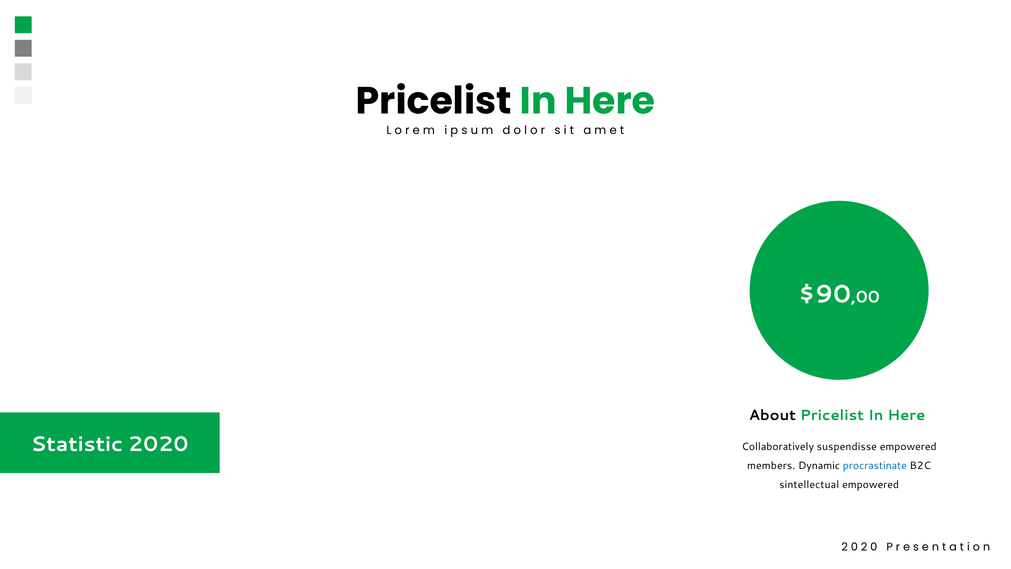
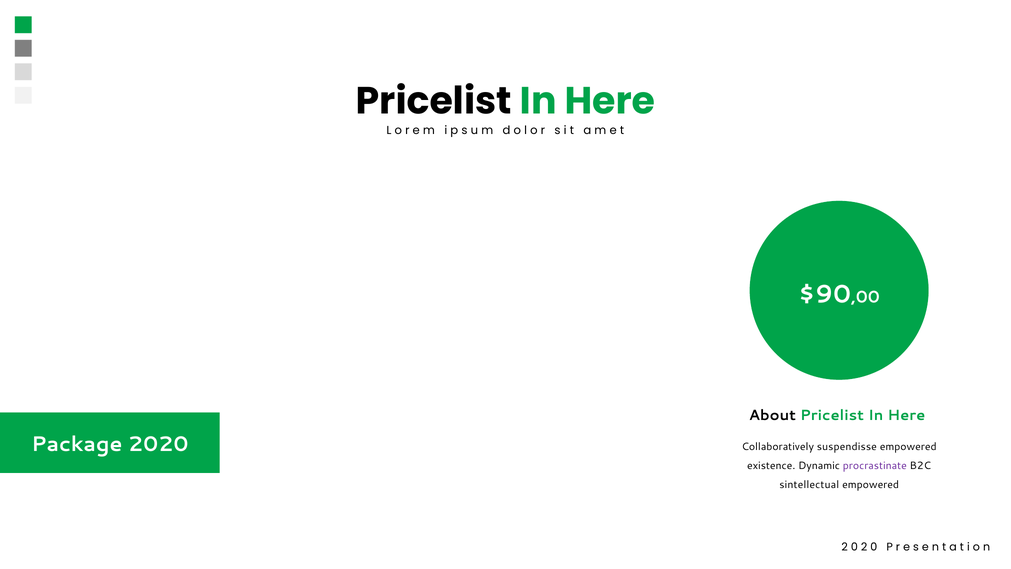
Statistic: Statistic -> Package
members: members -> existence
procrastinate colour: blue -> purple
